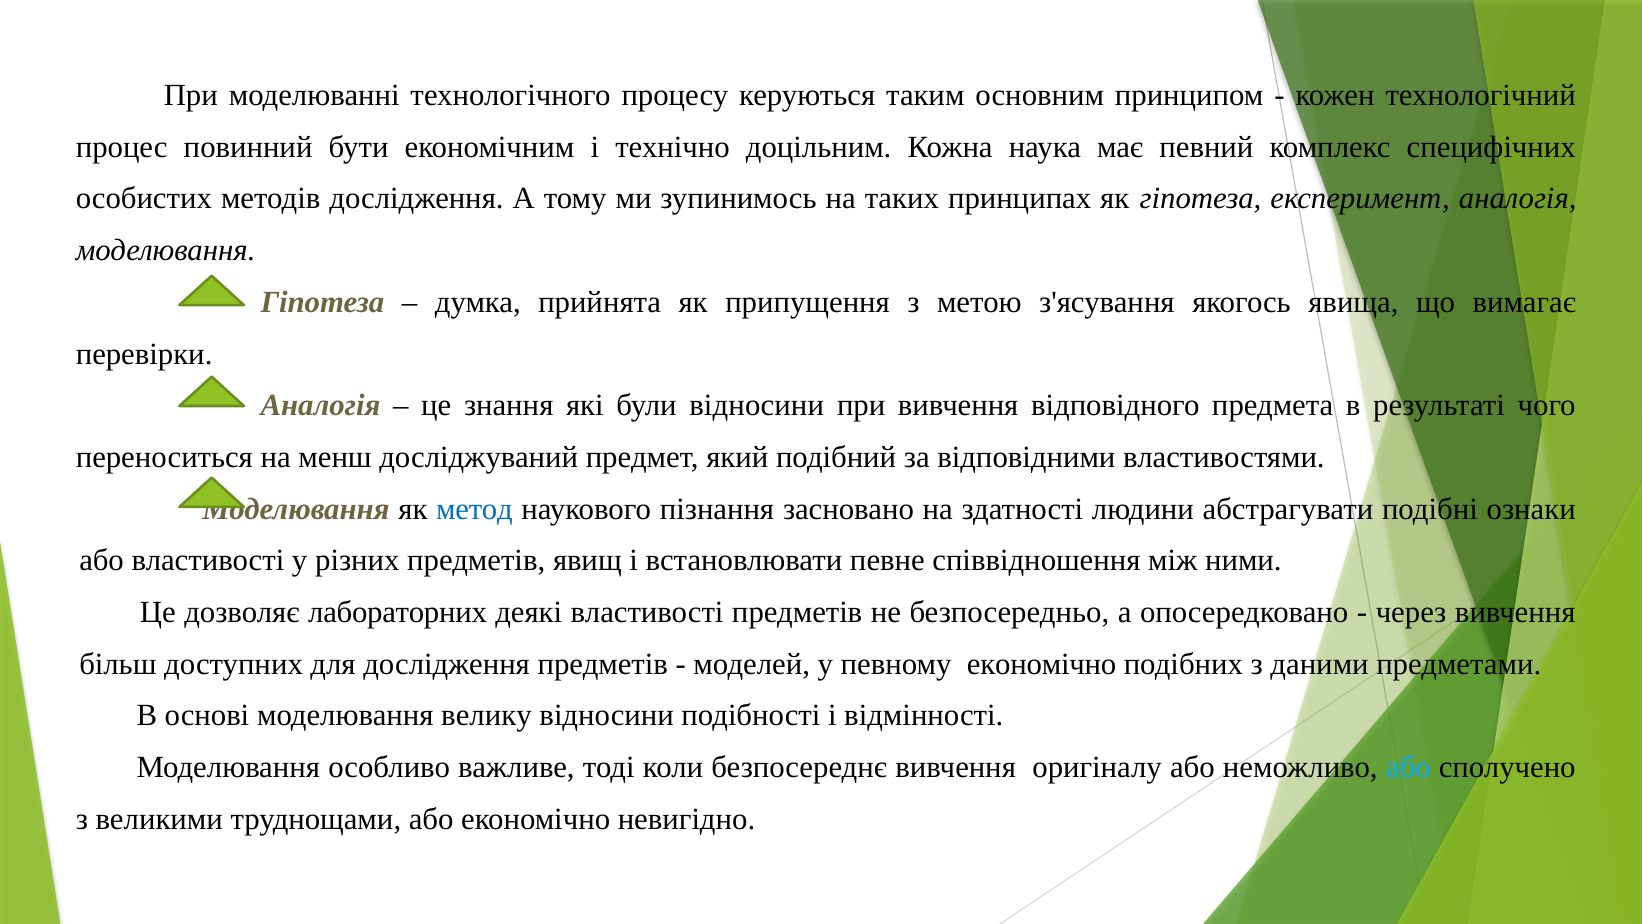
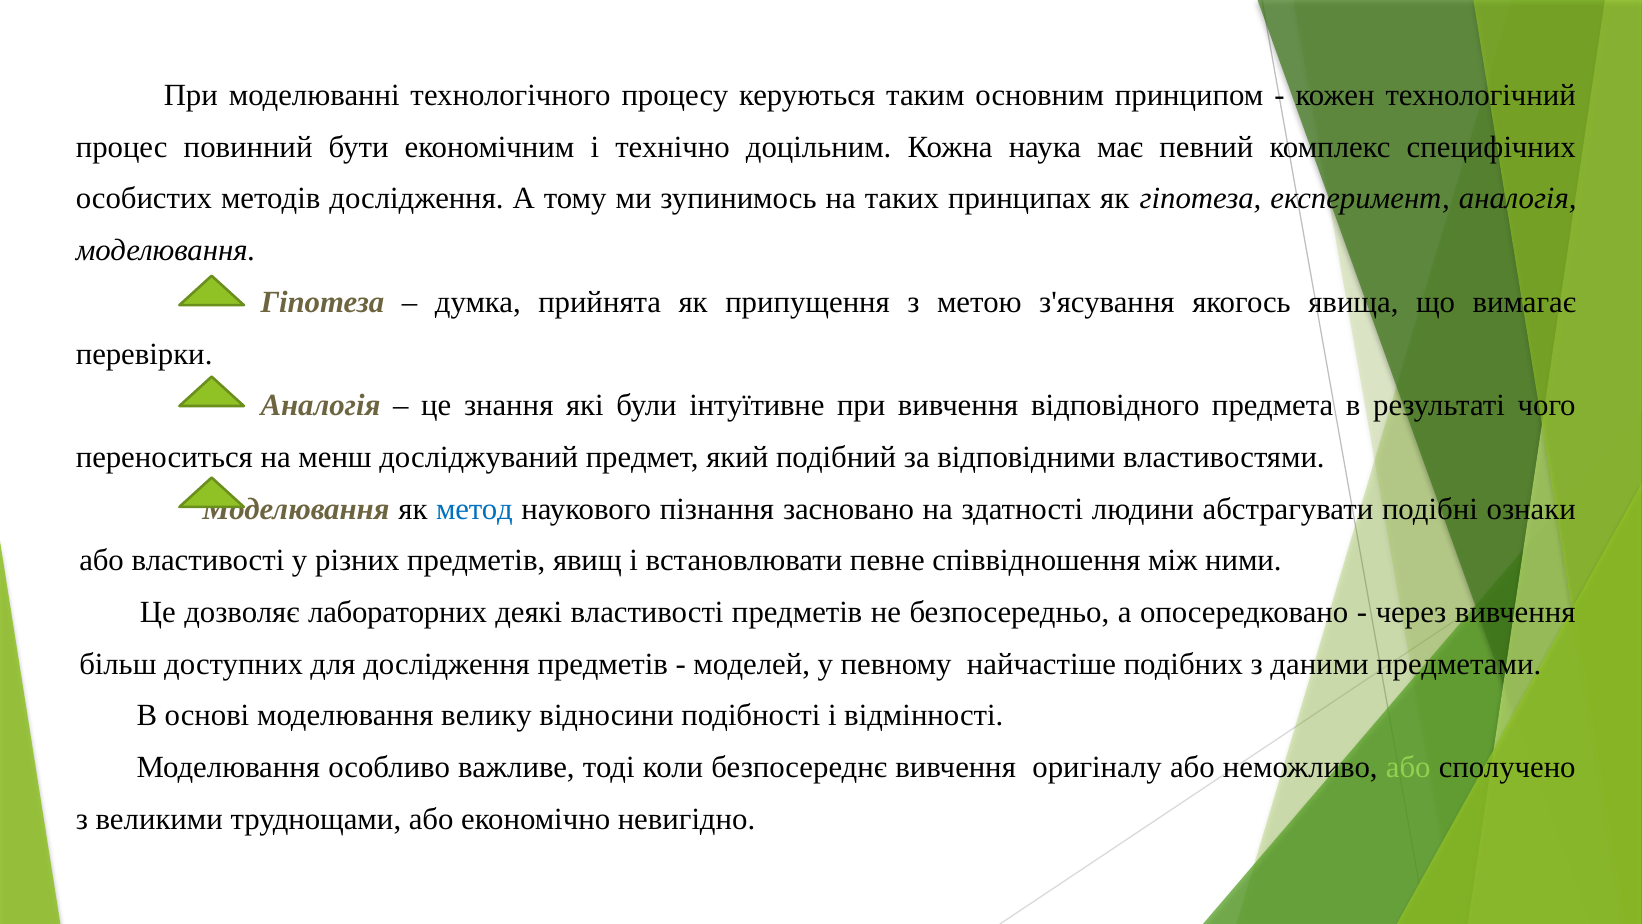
були відносини: відносини -> інтуїтивне
певному економічно: економічно -> найчастіше
або at (1408, 767) colour: light blue -> light green
